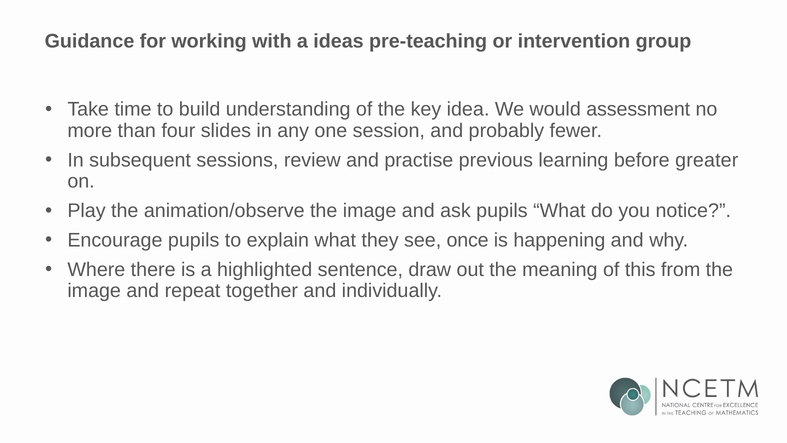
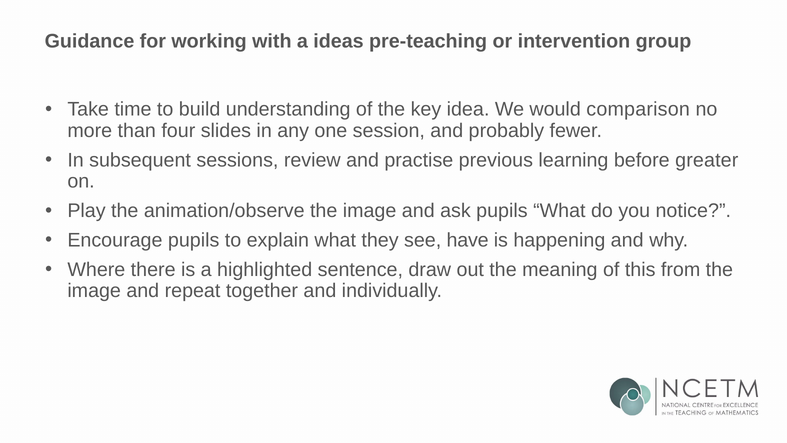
assessment: assessment -> comparison
once: once -> have
